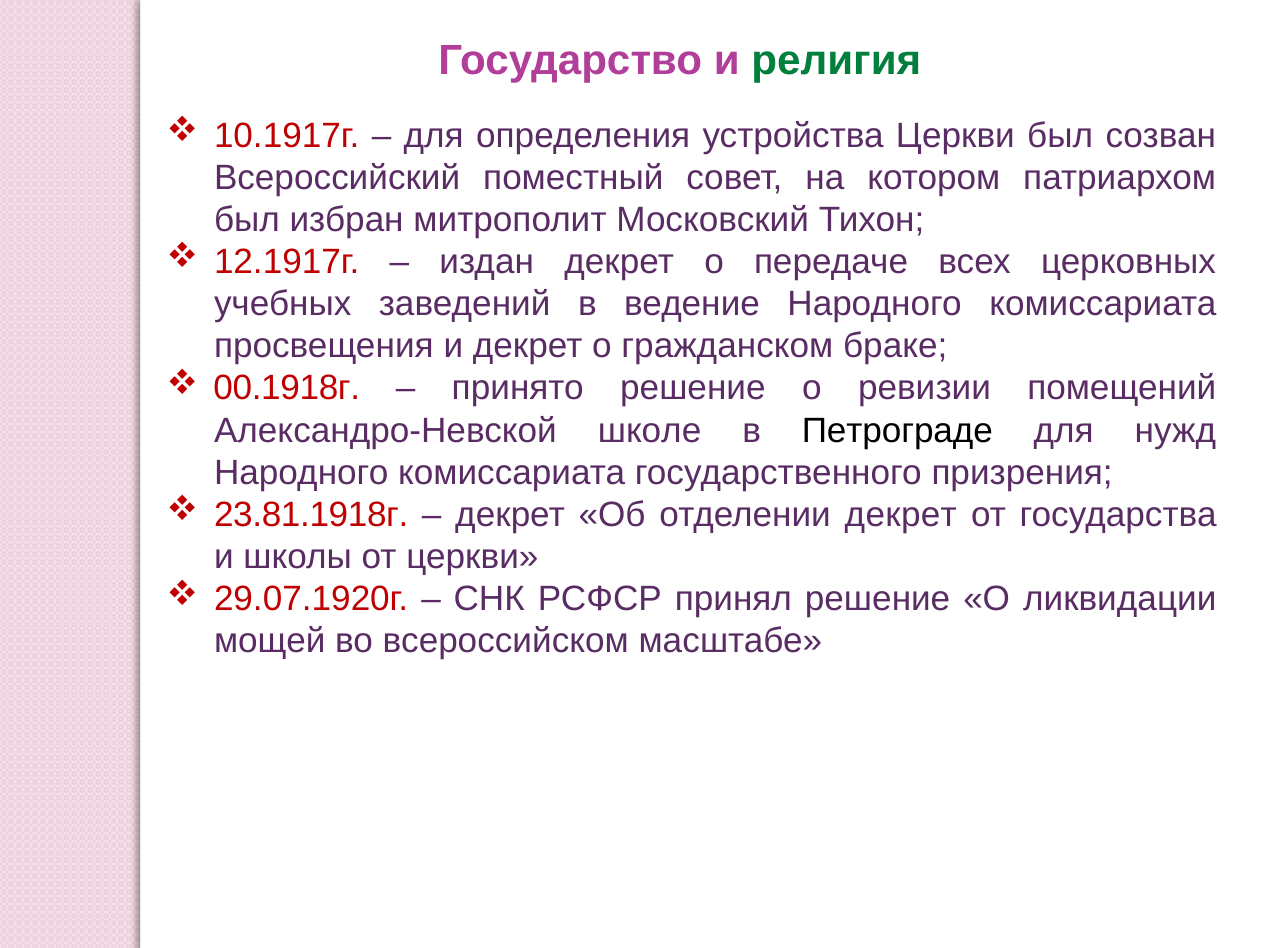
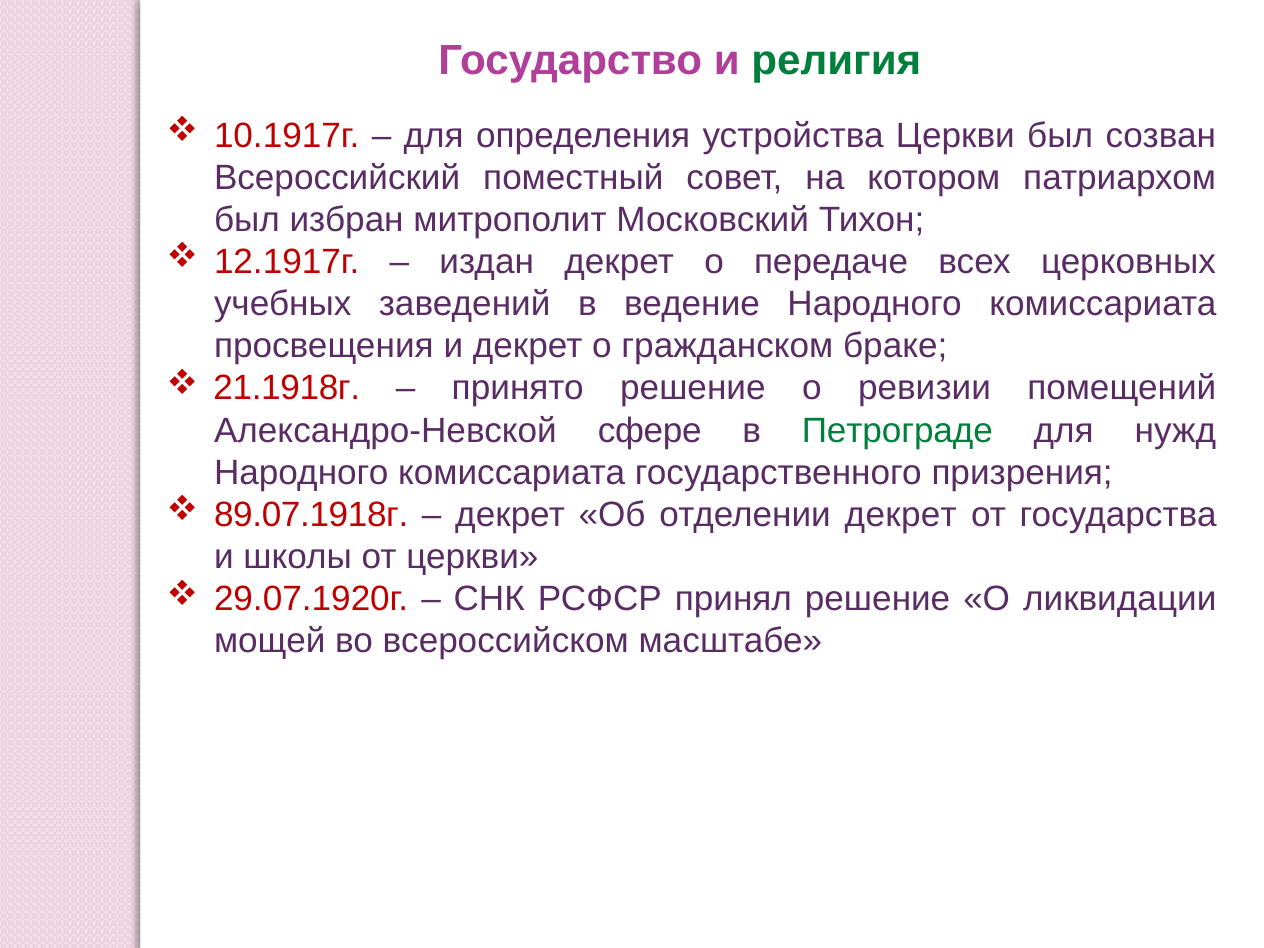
00.1918г: 00.1918г -> 21.1918г
школе: школе -> сфере
Петрограде colour: black -> green
23.81.1918г: 23.81.1918г -> 89.07.1918г
